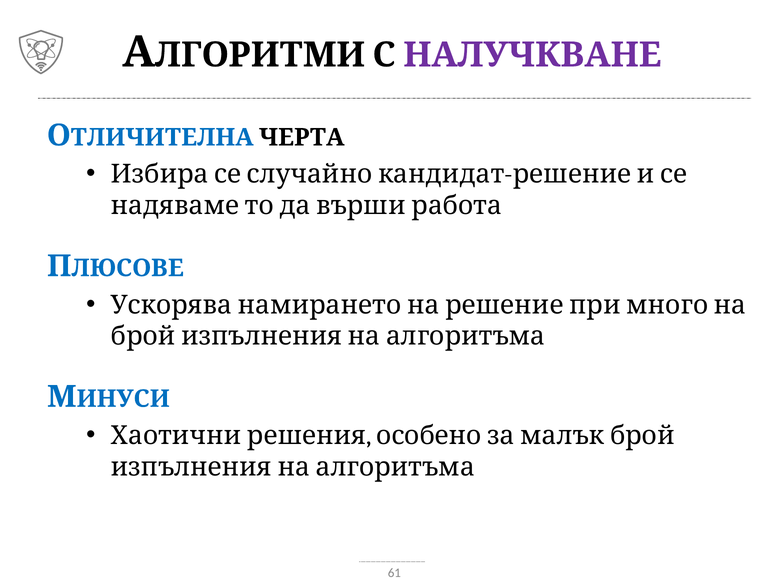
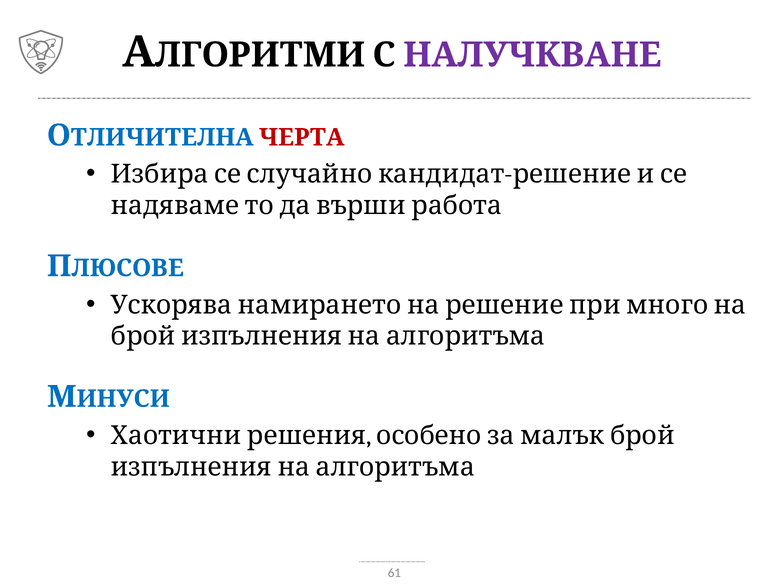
ЧЕРТА colour: black -> red
